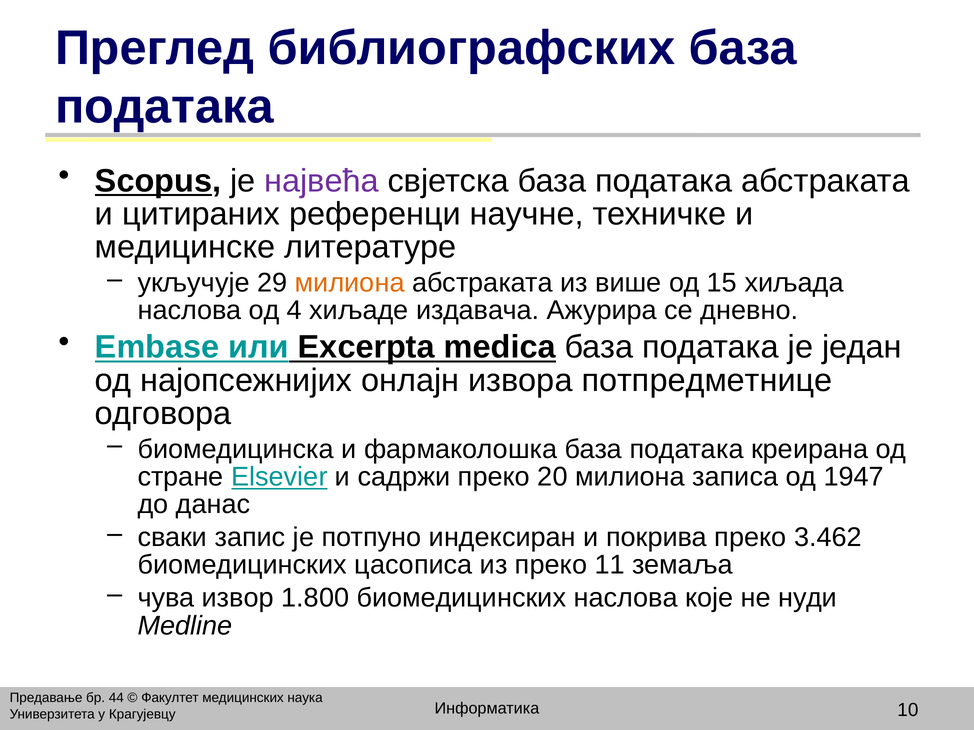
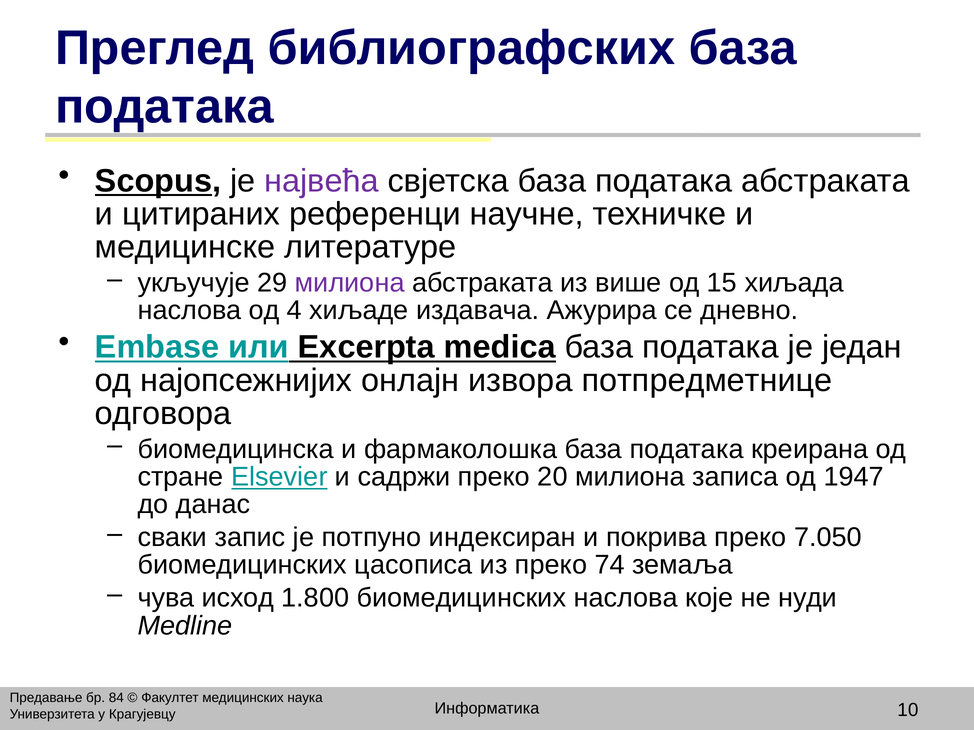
милиона at (350, 283) colour: orange -> purple
3.462: 3.462 -> 7.050
11: 11 -> 74
извор: извор -> исход
44: 44 -> 84
